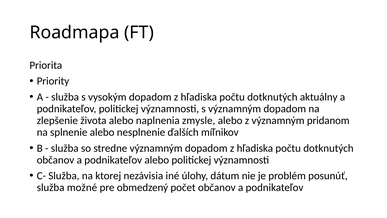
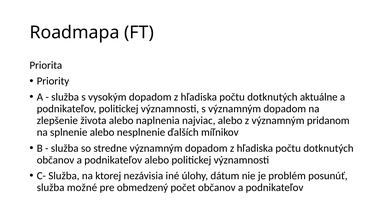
aktuálny: aktuálny -> aktuálne
zmysle: zmysle -> najviac
